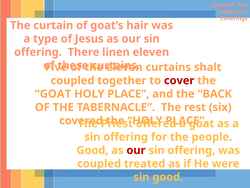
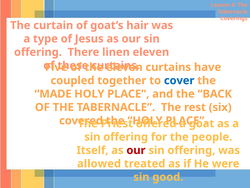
shalt: shalt -> have
cover colour: red -> blue
GOAT at (53, 94): GOAT -> MADE
Good at (93, 150): Good -> Itself
coupled at (99, 163): coupled -> allowed
